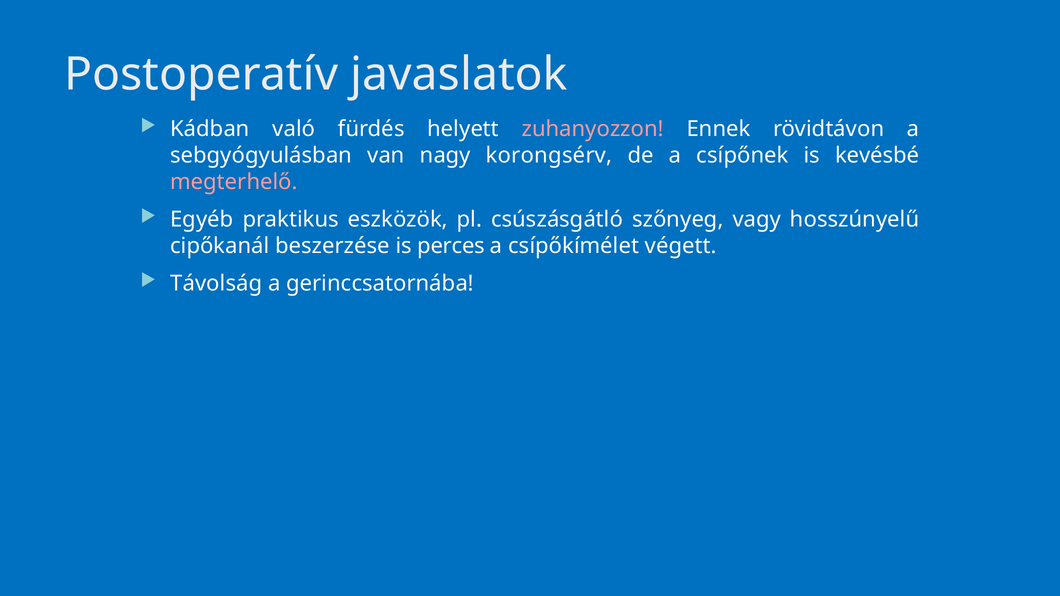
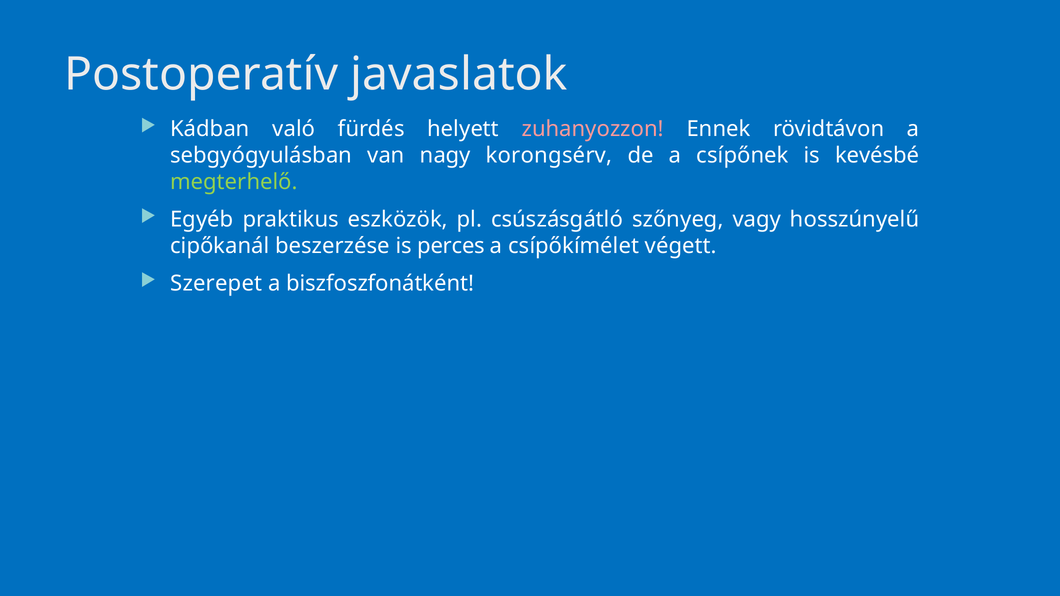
megterhelő colour: pink -> light green
Távolság: Távolság -> Szerepet
gerinccsatornába: gerinccsatornába -> biszfoszfonátként
